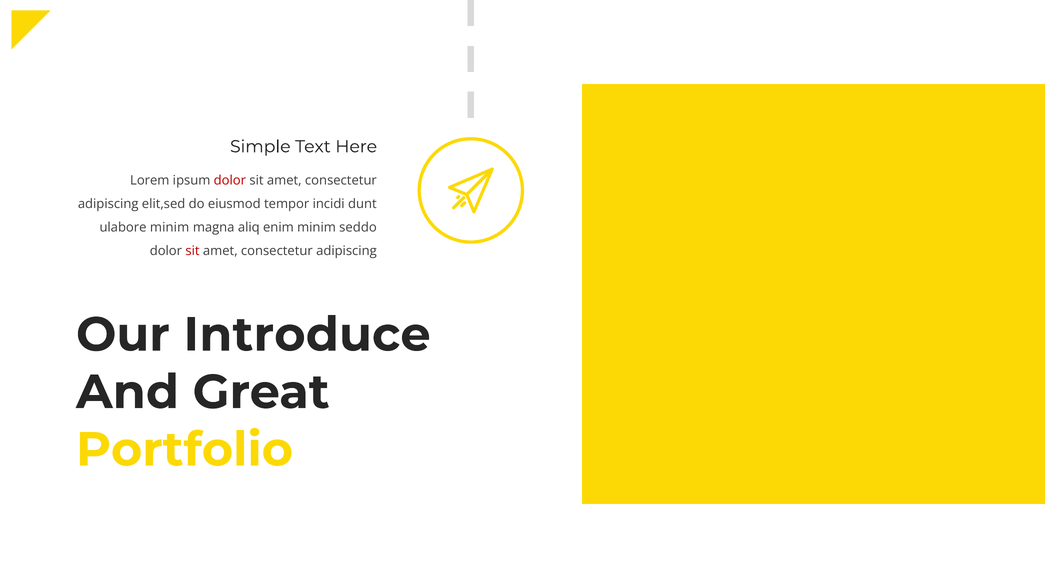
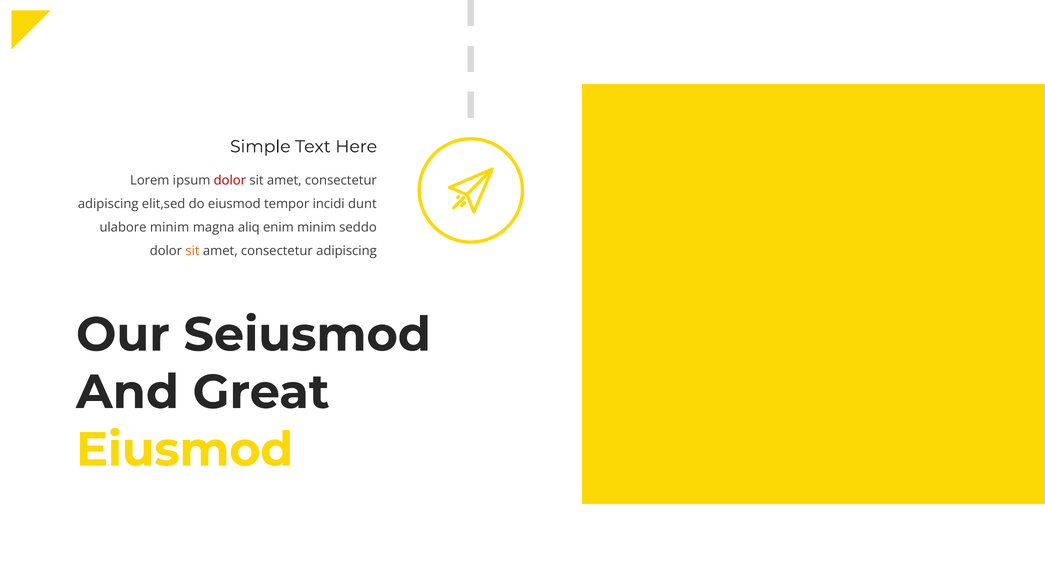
sit at (192, 251) colour: red -> orange
Introduce: Introduce -> Seiusmod
Portfolio at (185, 450): Portfolio -> Eiusmod
